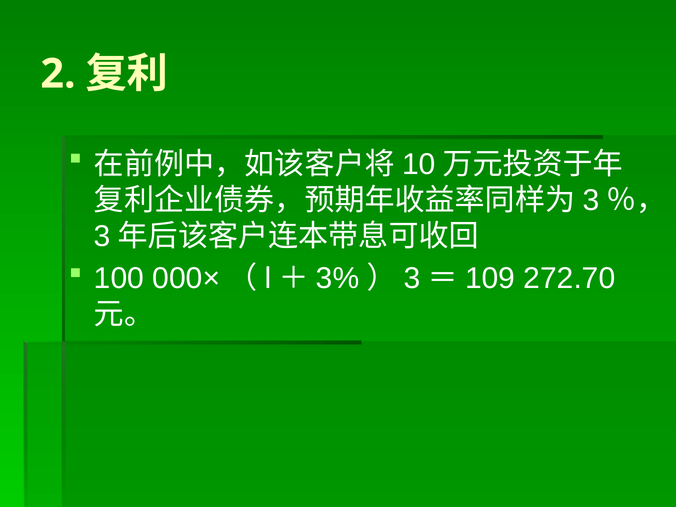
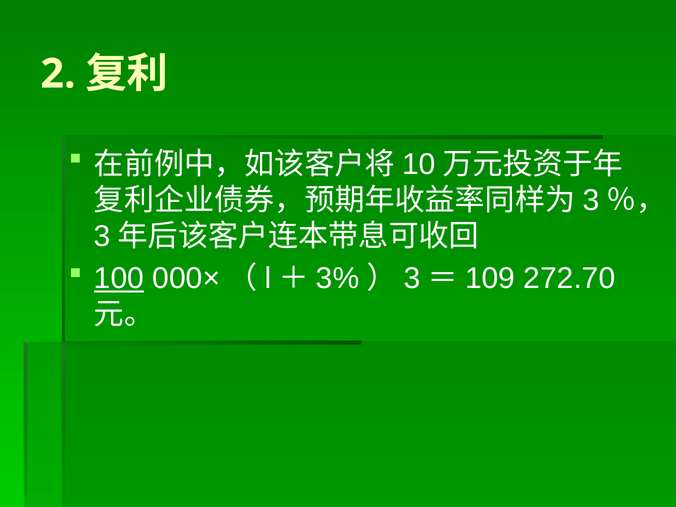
100 underline: none -> present
